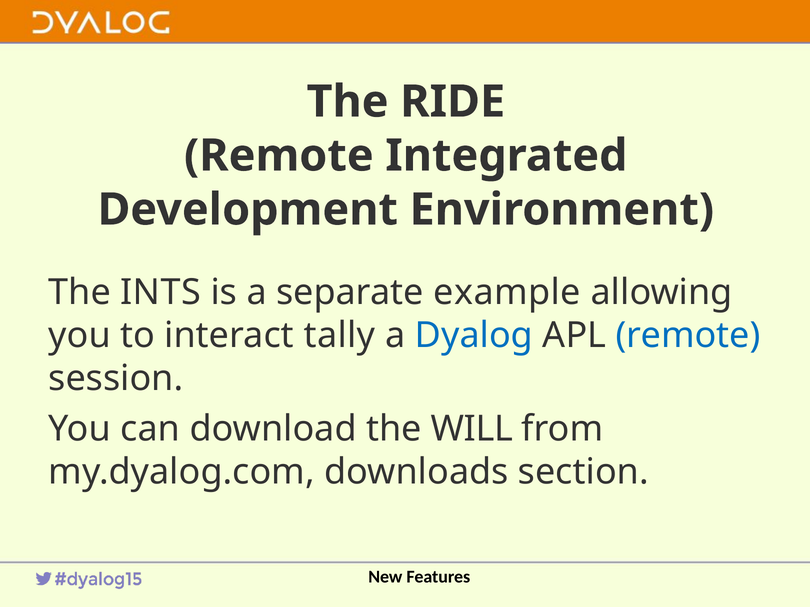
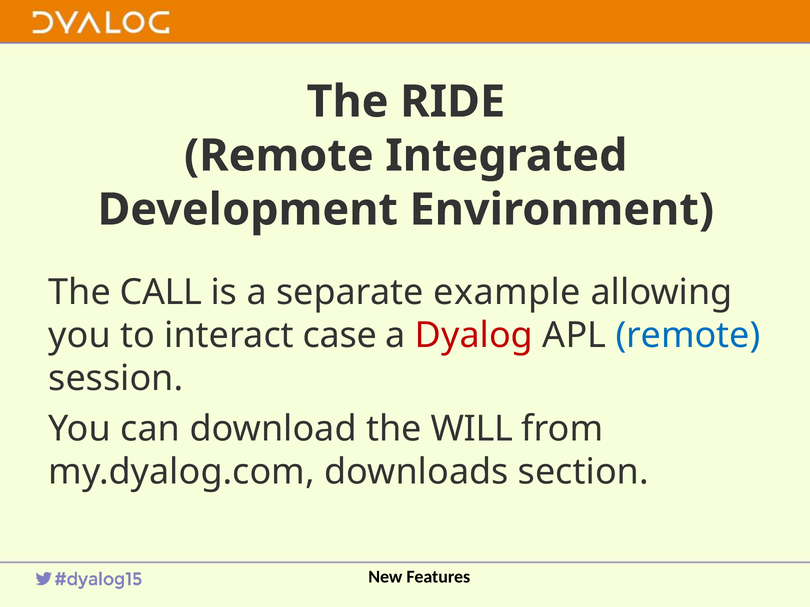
INTS: INTS -> CALL
tally: tally -> case
Dyalog colour: blue -> red
